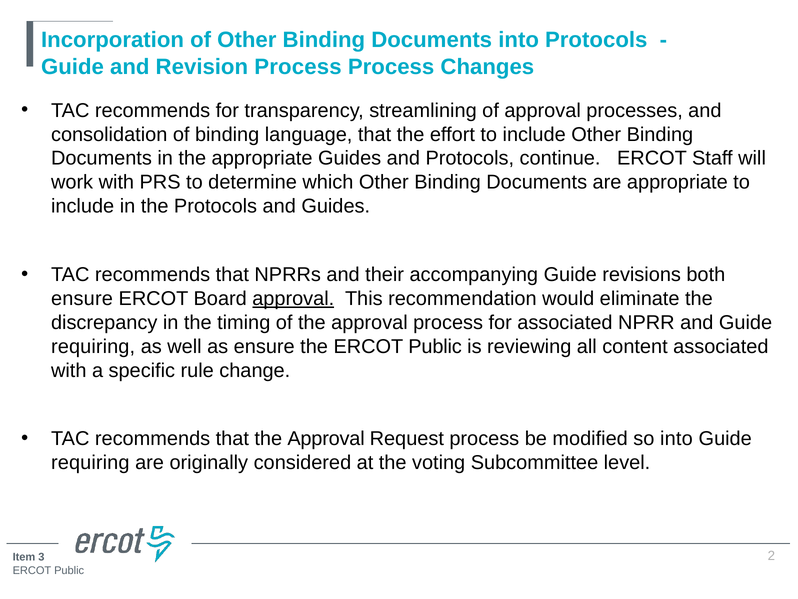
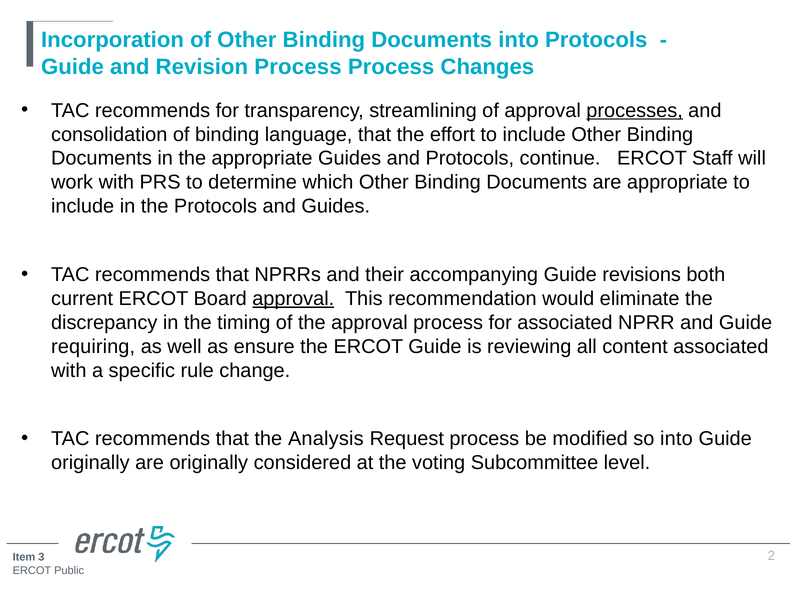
processes underline: none -> present
ensure at (82, 298): ensure -> current
the ERCOT Public: Public -> Guide
that the Approval: Approval -> Analysis
requiring at (90, 462): requiring -> originally
